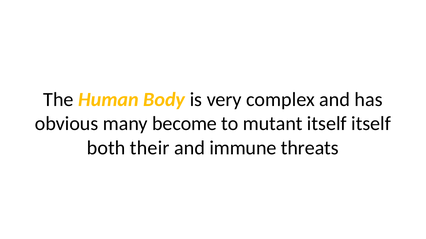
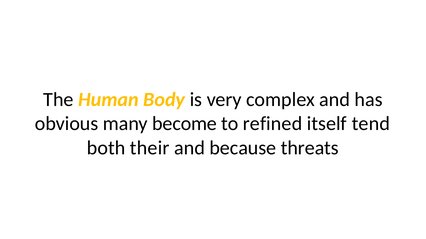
mutant: mutant -> refined
itself itself: itself -> tend
immune: immune -> because
